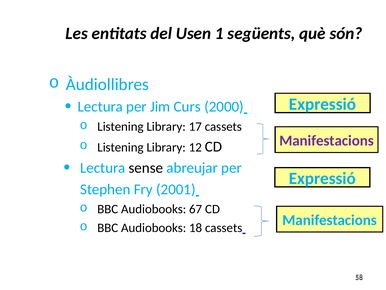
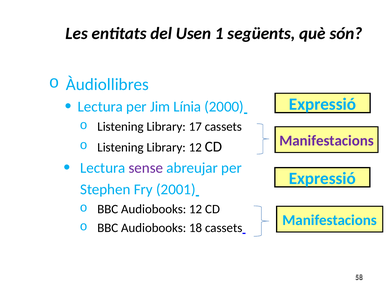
Curs: Curs -> Línia
sense colour: black -> purple
Audiobooks 67: 67 -> 12
